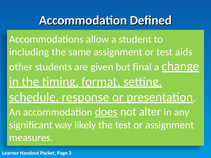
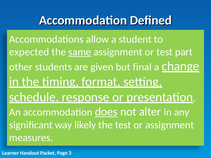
including: including -> expected
same underline: none -> present
aids: aids -> part
